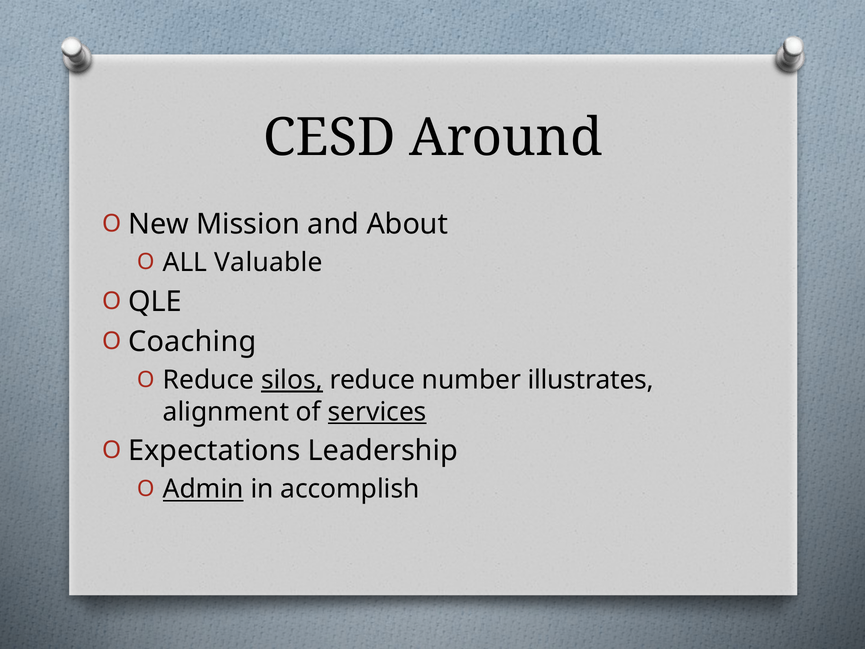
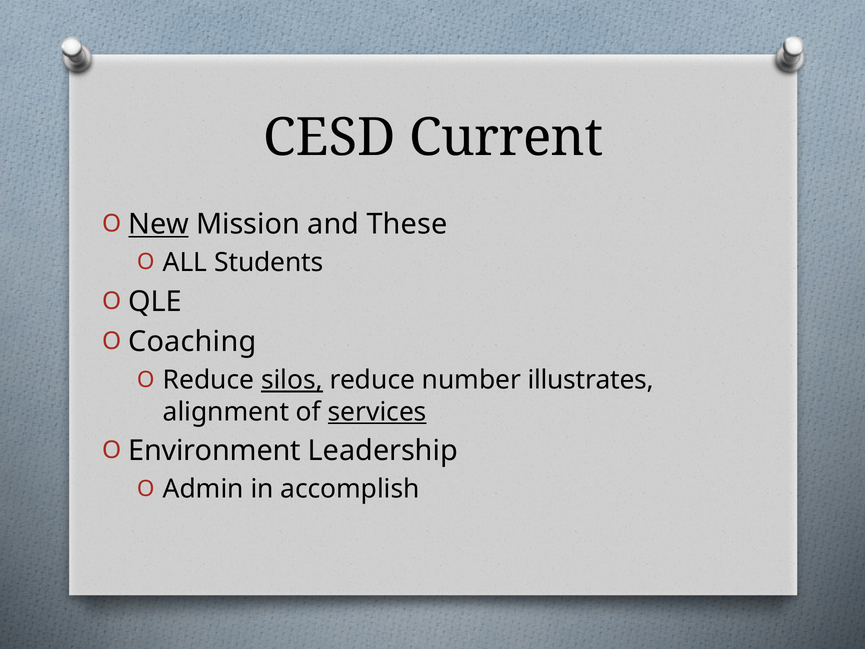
Around: Around -> Current
New underline: none -> present
About: About -> These
Valuable: Valuable -> Students
Expectations: Expectations -> Environment
Admin underline: present -> none
